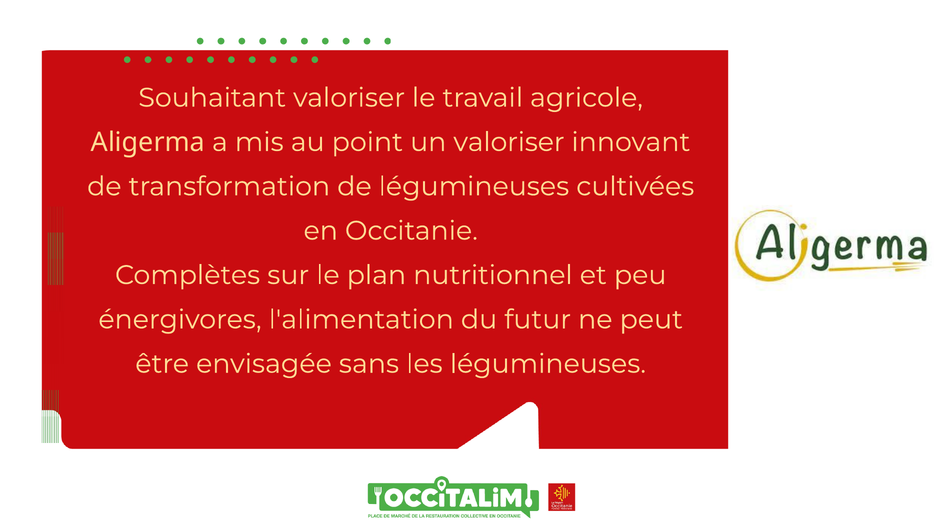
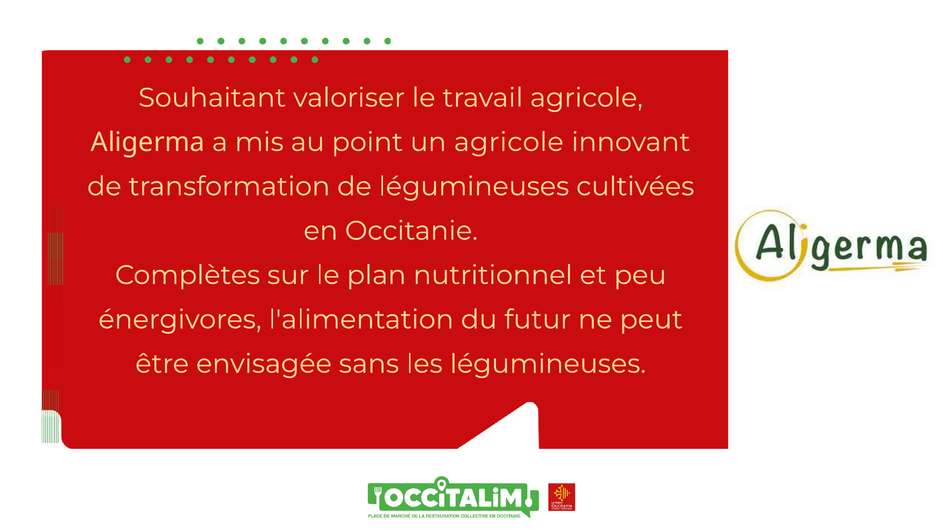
un valoriser: valoriser -> agricole
